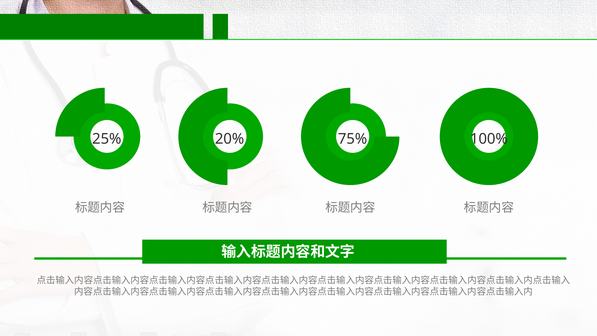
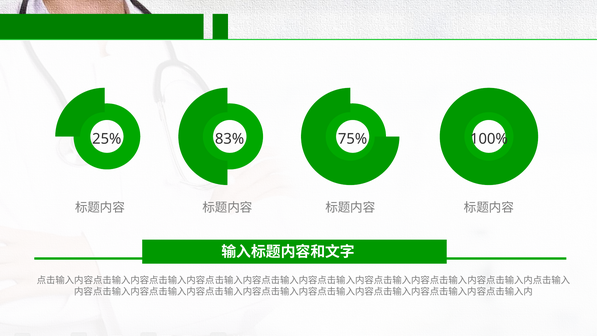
20%: 20% -> 83%
